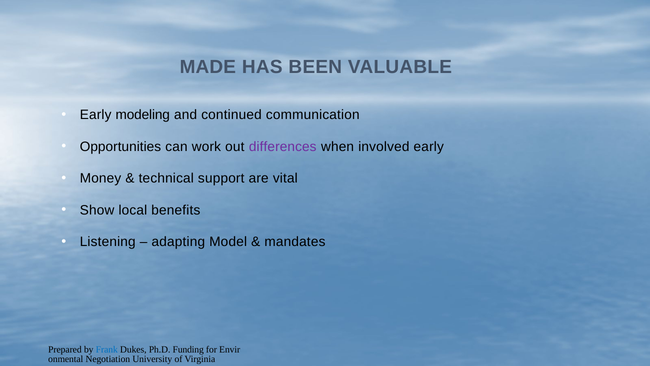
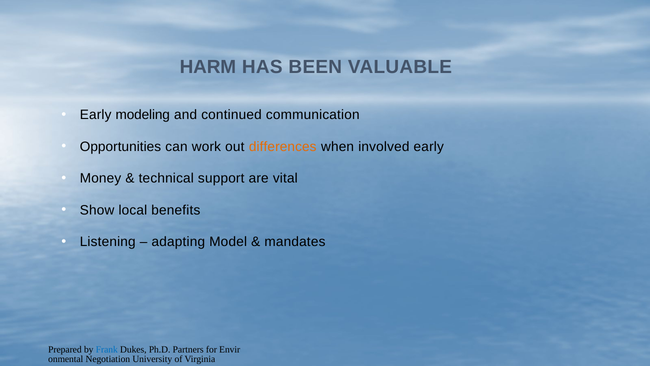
MADE: MADE -> HARM
differences colour: purple -> orange
Funding: Funding -> Partners
